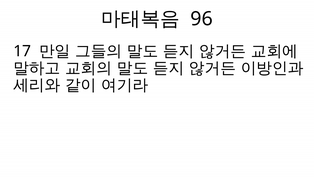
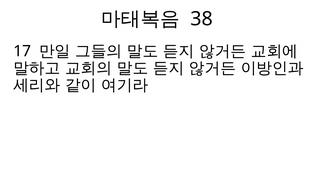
96: 96 -> 38
